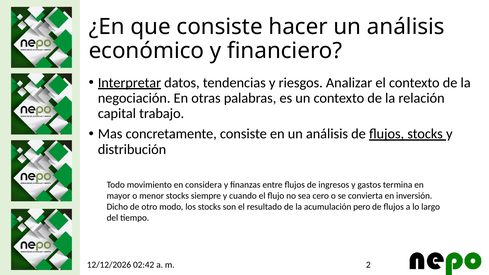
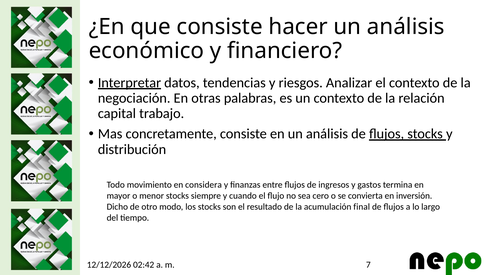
pero: pero -> final
2: 2 -> 7
